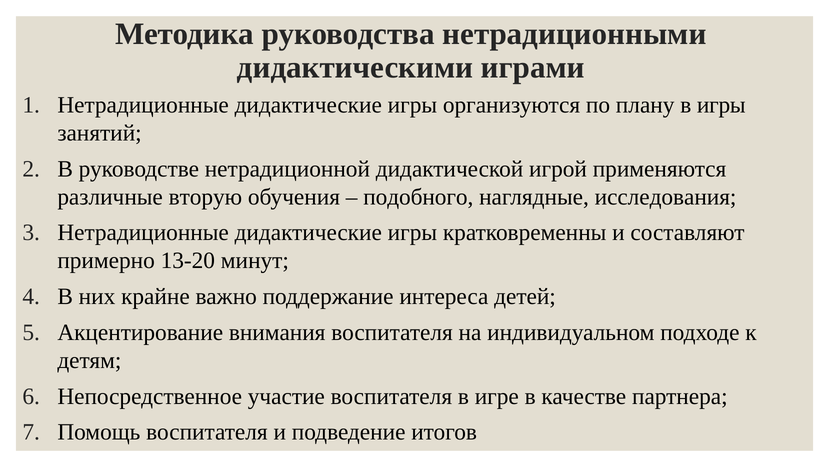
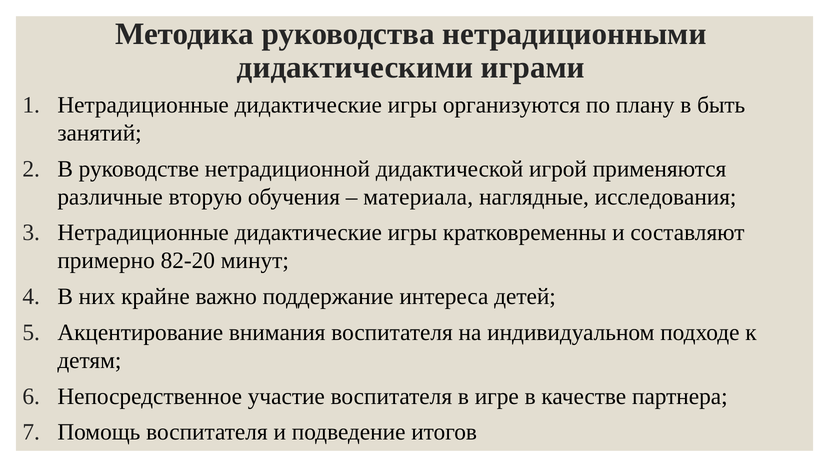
в игры: игры -> быть
подобного: подобного -> материала
13-20: 13-20 -> 82-20
